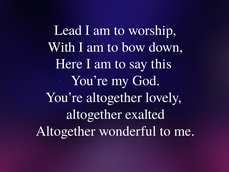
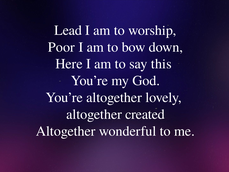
With: With -> Poor
exalted: exalted -> created
